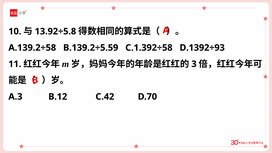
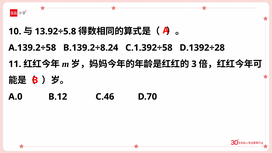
B.139.2÷5.59: B.139.2÷5.59 -> B.139.2÷8.24
D.1392÷93: D.1392÷93 -> D.1392÷28
A.3: A.3 -> A.0
C.42: C.42 -> C.46
